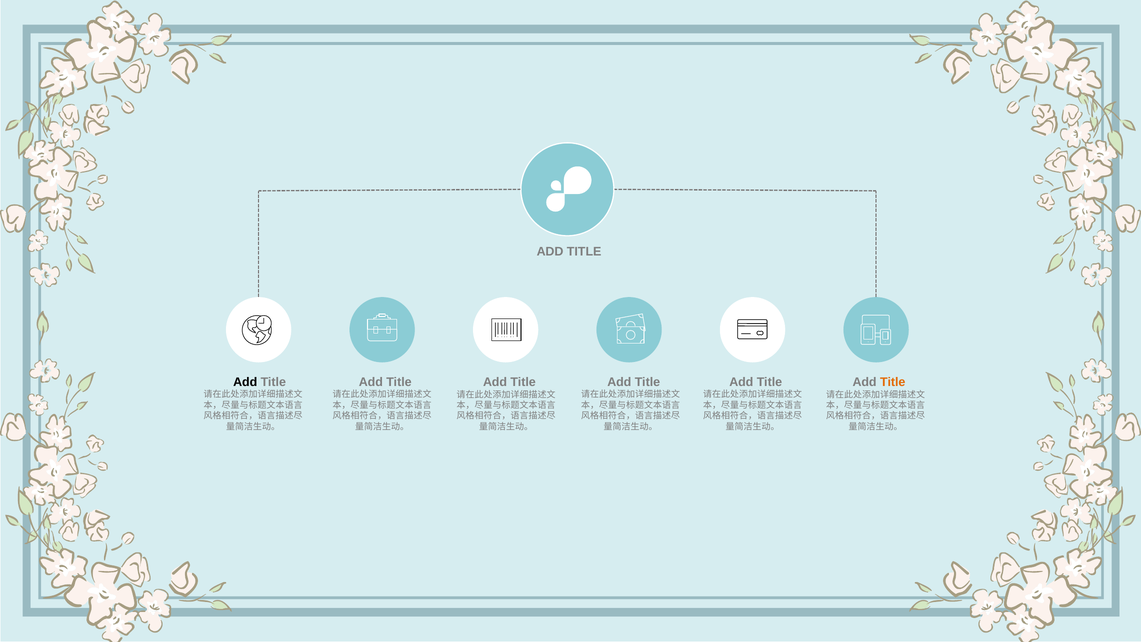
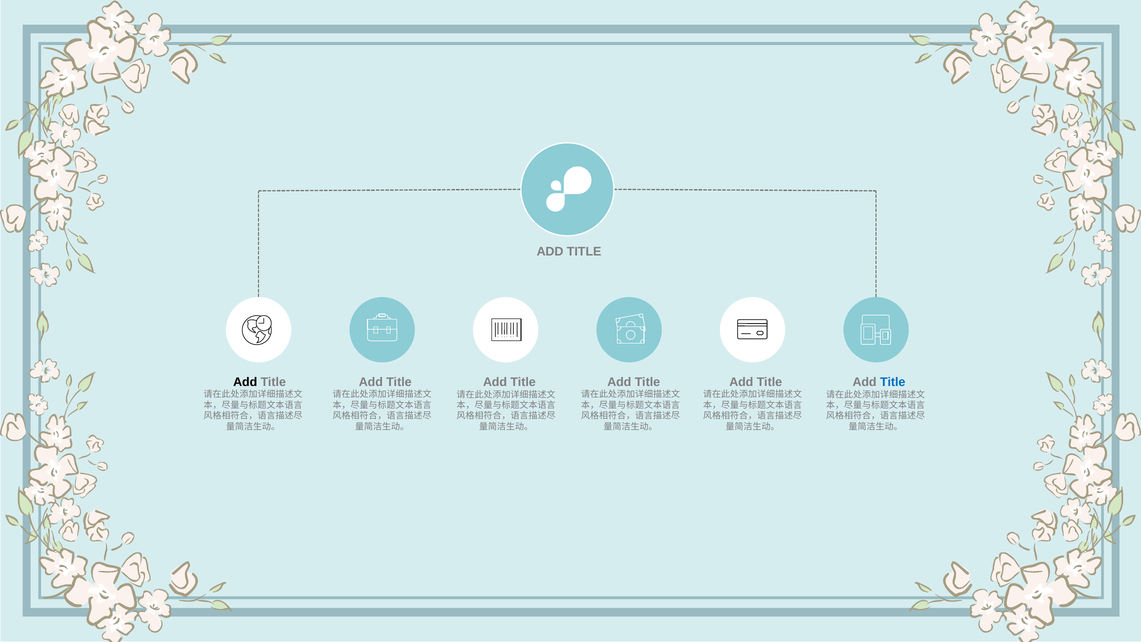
Title at (893, 382) colour: orange -> blue
